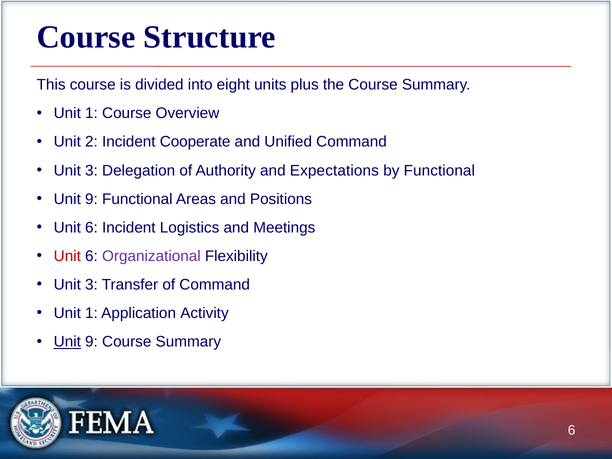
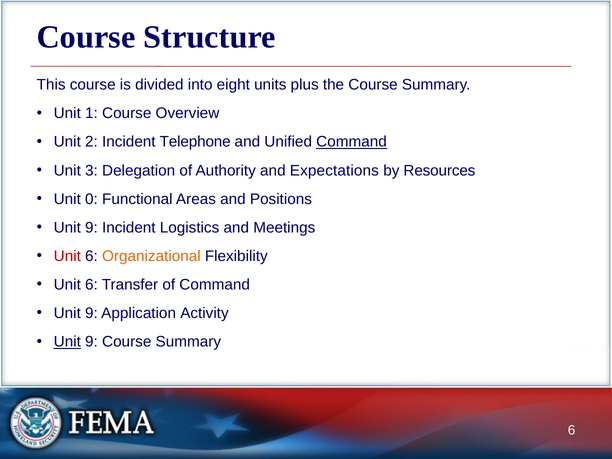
Cooperate: Cooperate -> Telephone
Command at (351, 142) underline: none -> present
by Functional: Functional -> Resources
9 at (91, 199): 9 -> 0
6 at (91, 228): 6 -> 9
Organizational colour: purple -> orange
3 at (91, 285): 3 -> 6
1 at (91, 313): 1 -> 9
